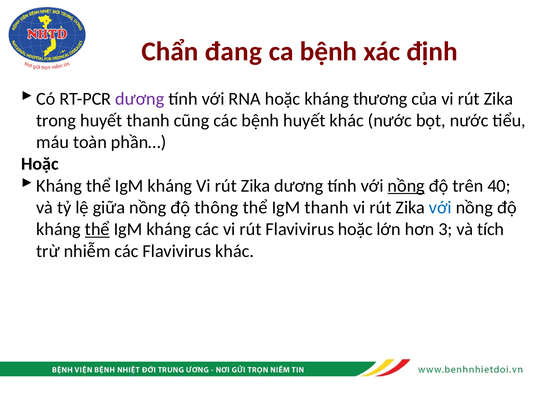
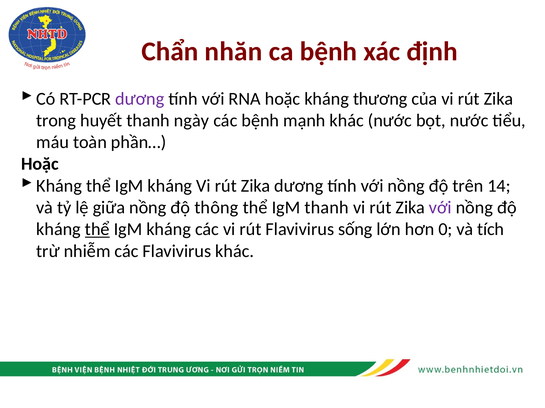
đang: đang -> nhăn
cũng: cũng -> ngày
bệnh huyết: huyết -> mạnh
nồng at (406, 186) underline: present -> none
40: 40 -> 14
với at (440, 208) colour: blue -> purple
Flavivirus hoặc: hoặc -> sống
3: 3 -> 0
